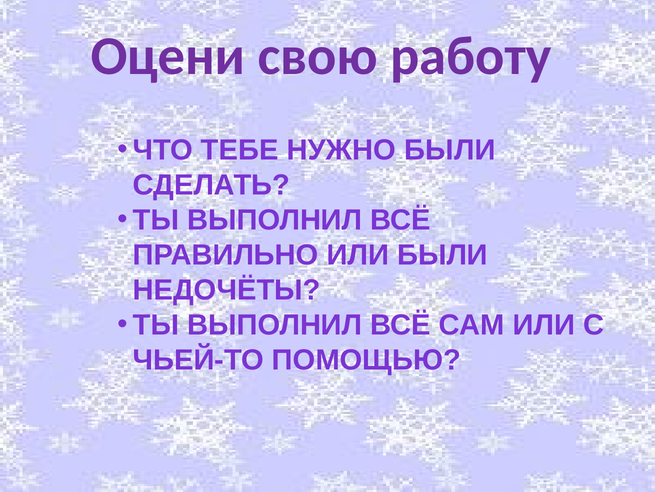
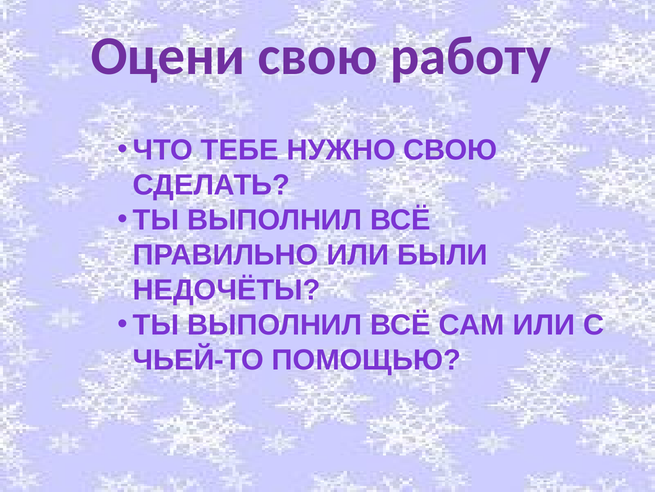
НУЖНО БЫЛИ: БЫЛИ -> СВОЮ
